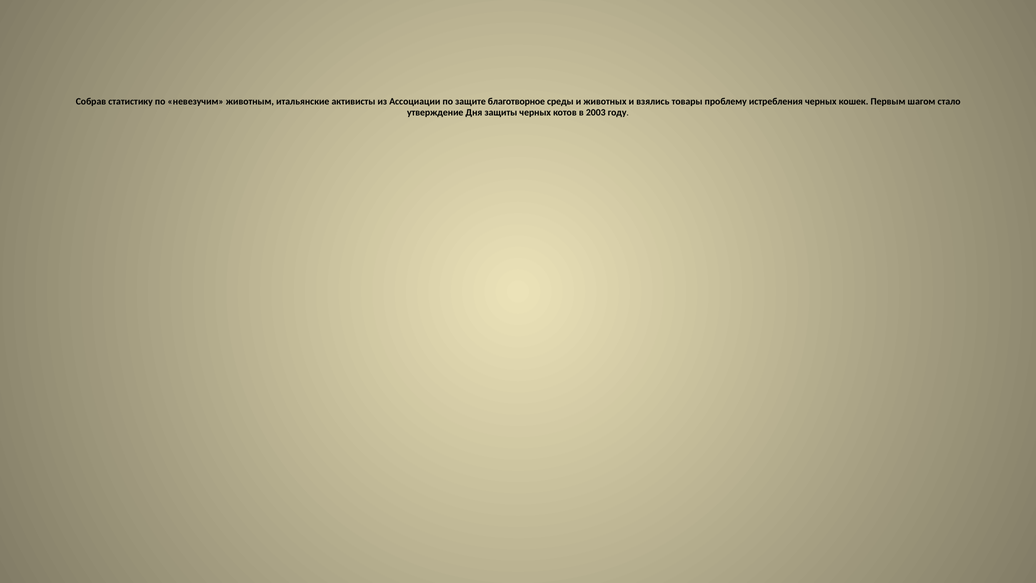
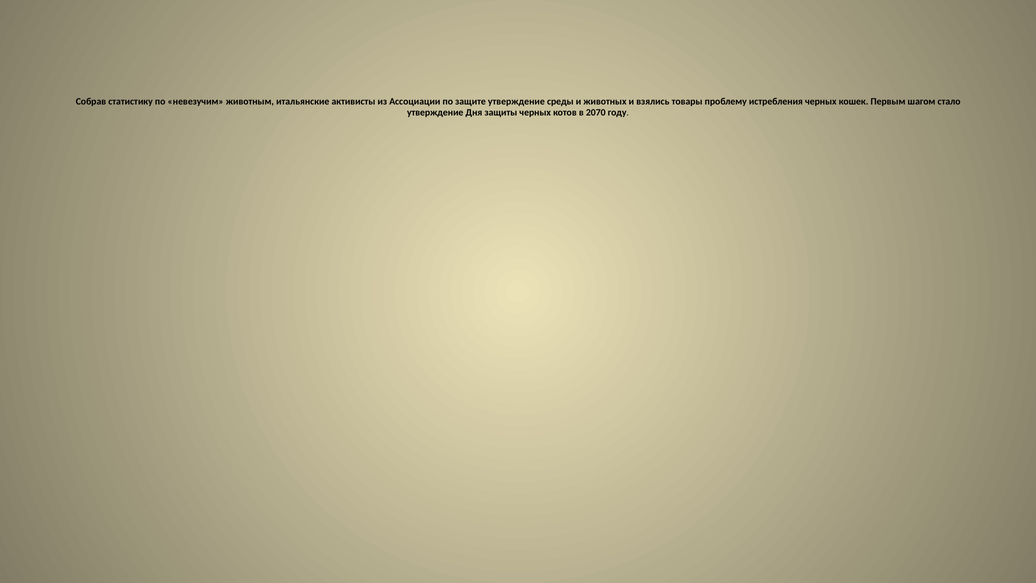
защите благотворное: благотворное -> утверждение
2003: 2003 -> 2070
